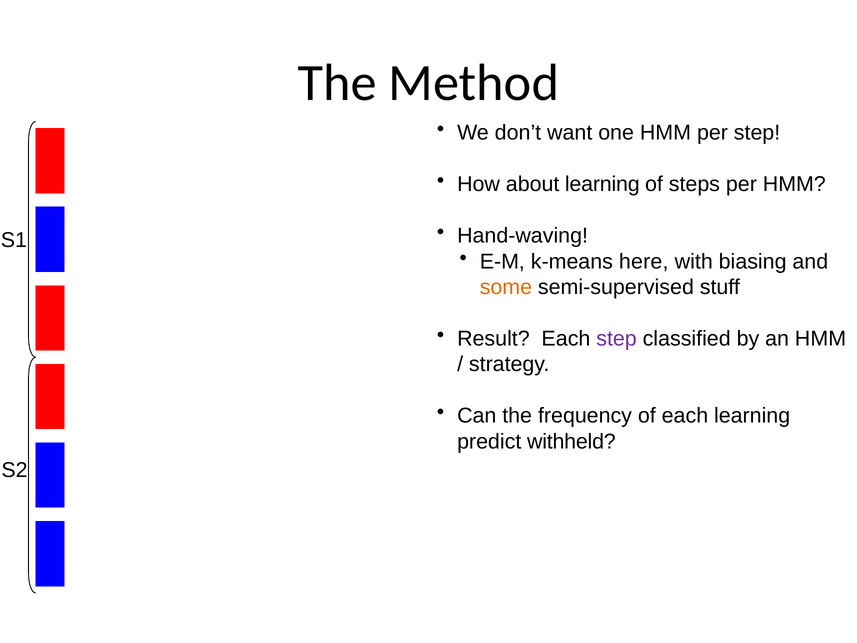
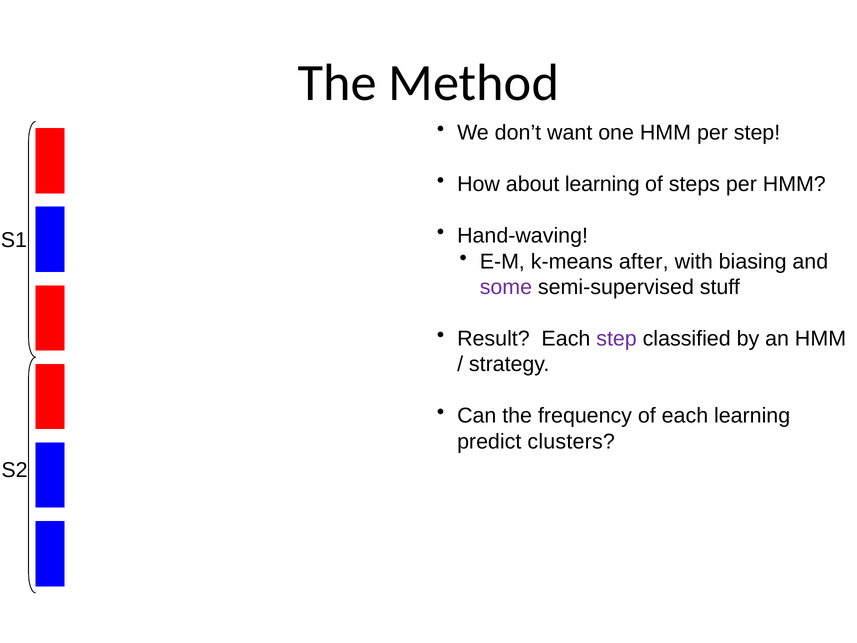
here: here -> after
some colour: orange -> purple
withheld: withheld -> clusters
